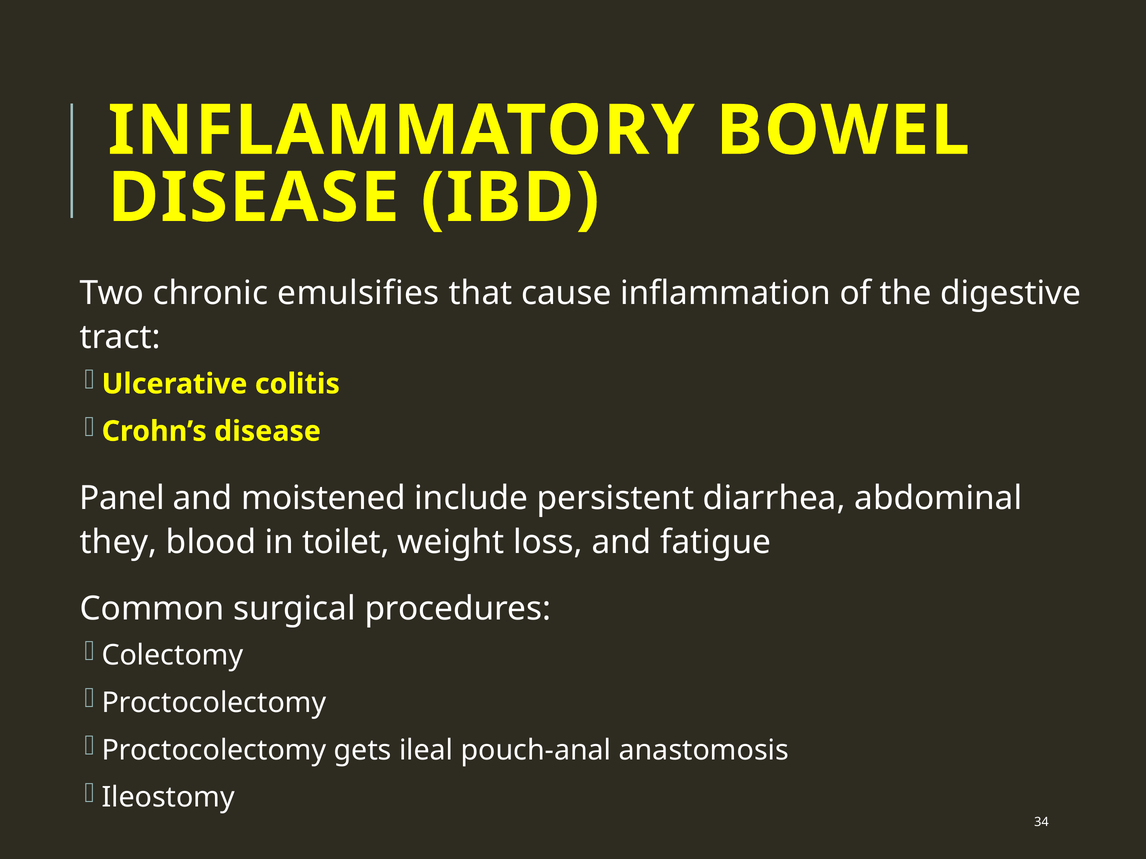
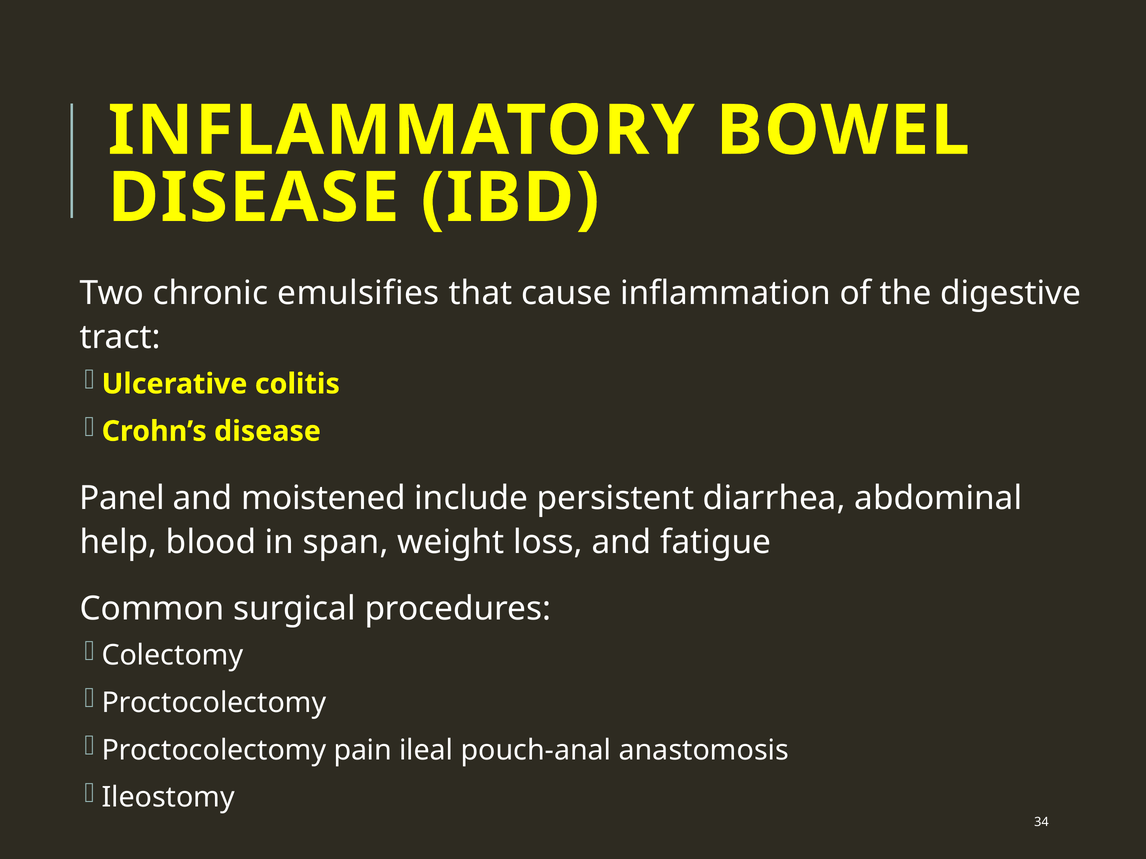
they: they -> help
toilet: toilet -> span
gets: gets -> pain
